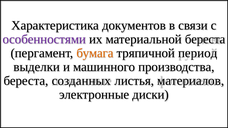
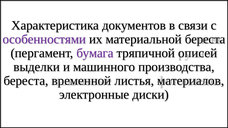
бумага colour: orange -> purple
период: период -> описей
созданных: созданных -> временной
